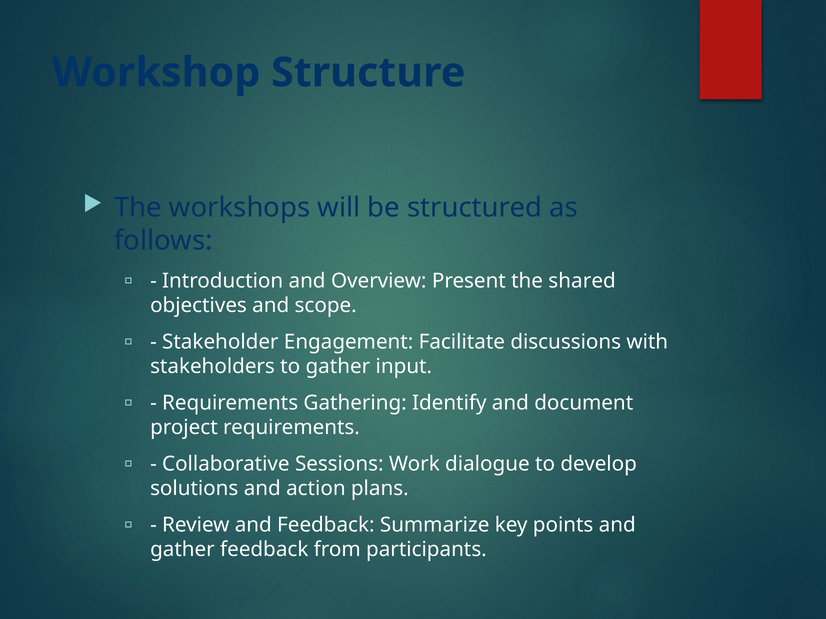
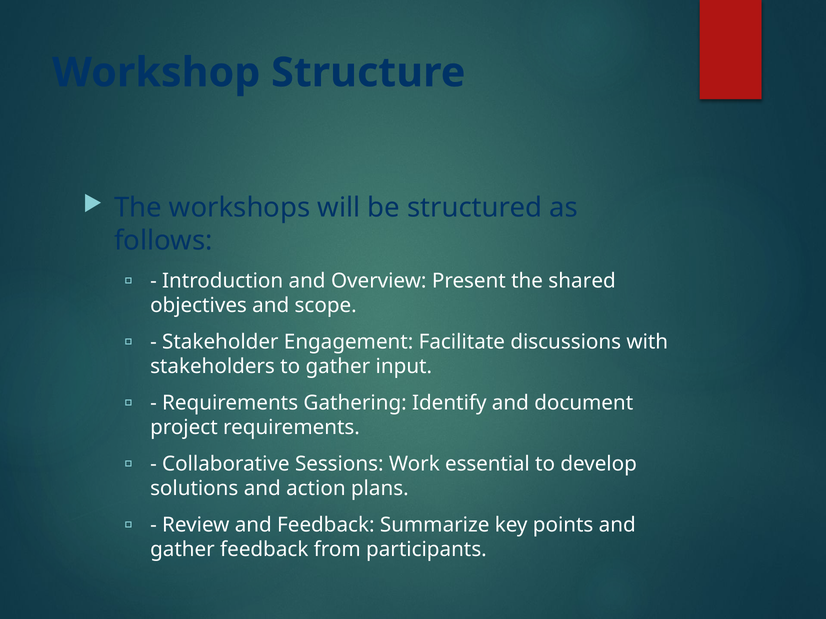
dialogue: dialogue -> essential
